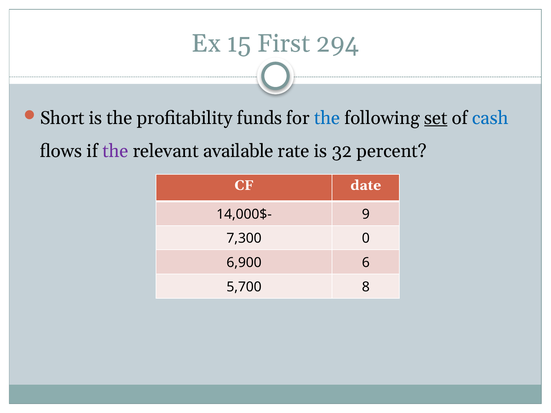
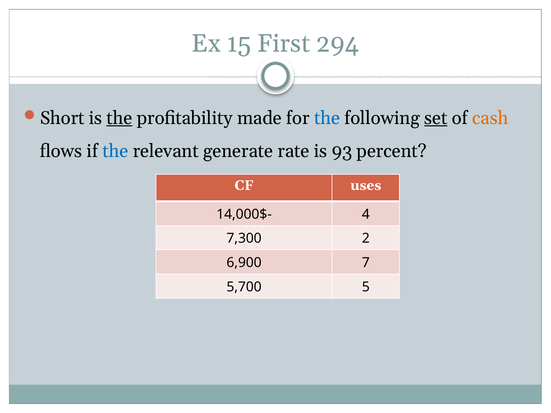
the at (119, 118) underline: none -> present
funds: funds -> made
cash colour: blue -> orange
the at (115, 151) colour: purple -> blue
available: available -> generate
32: 32 -> 93
date: date -> uses
9: 9 -> 4
0: 0 -> 2
6: 6 -> 7
8: 8 -> 5
